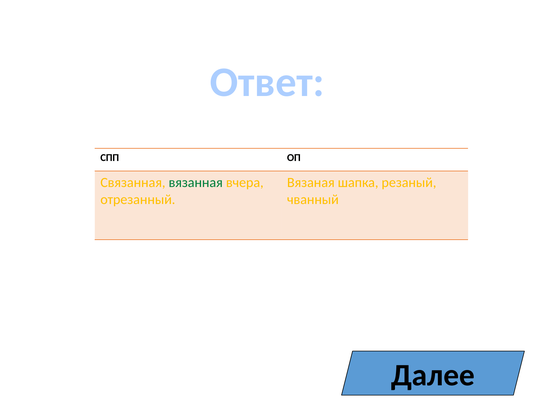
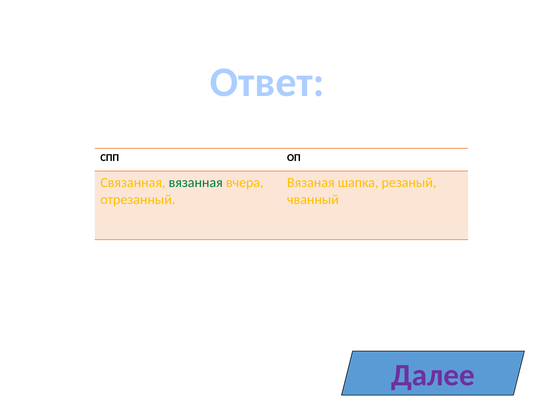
Далее colour: black -> purple
